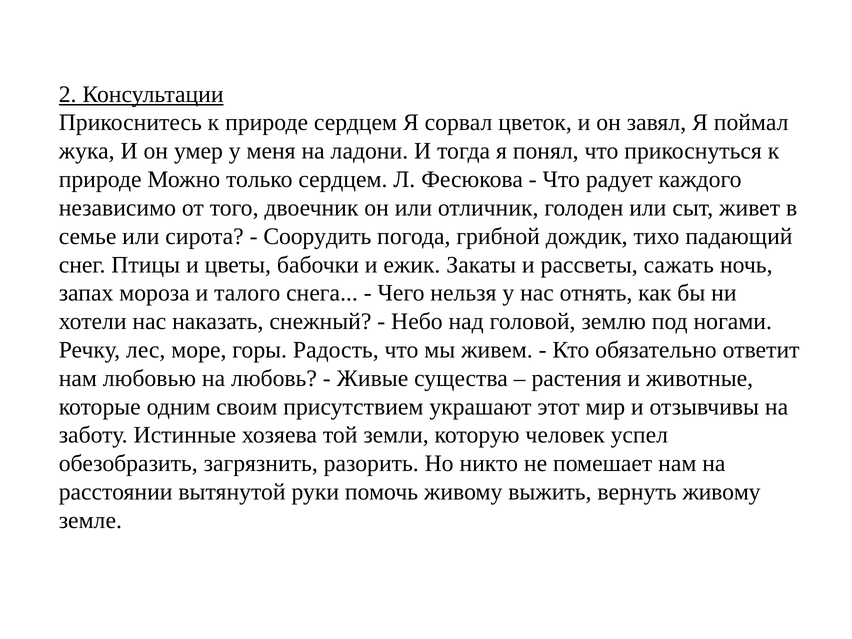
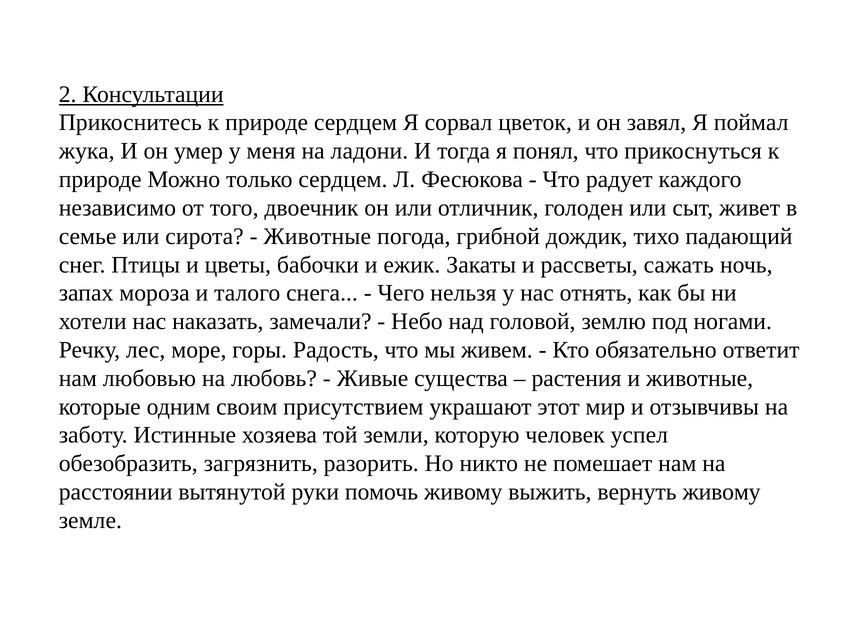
Соорудить at (317, 236): Соорудить -> Животные
снежный: снежный -> замечали
